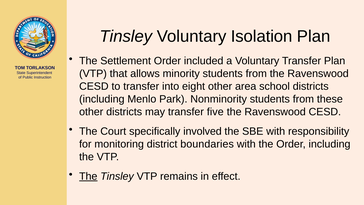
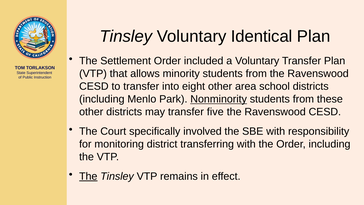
Isolation: Isolation -> Identical
Nonminority underline: none -> present
boundaries: boundaries -> transferring
